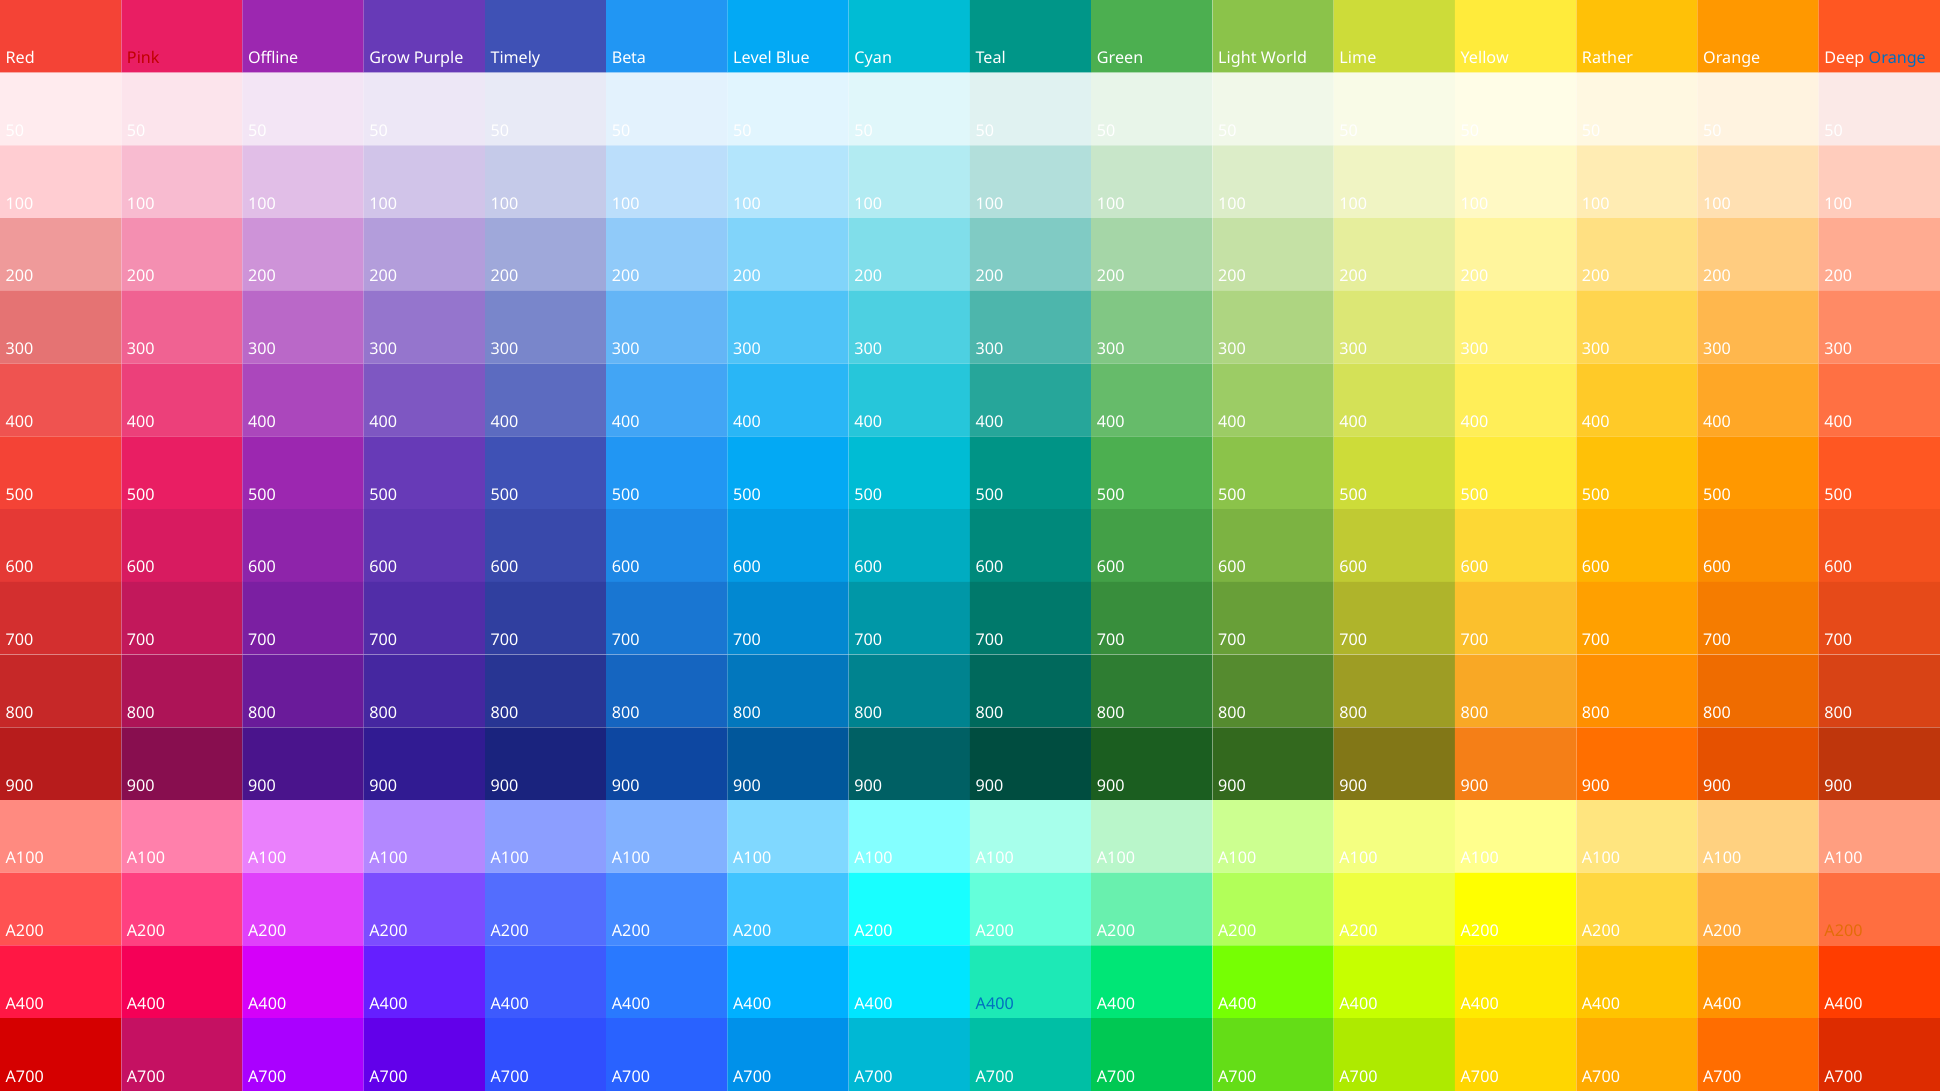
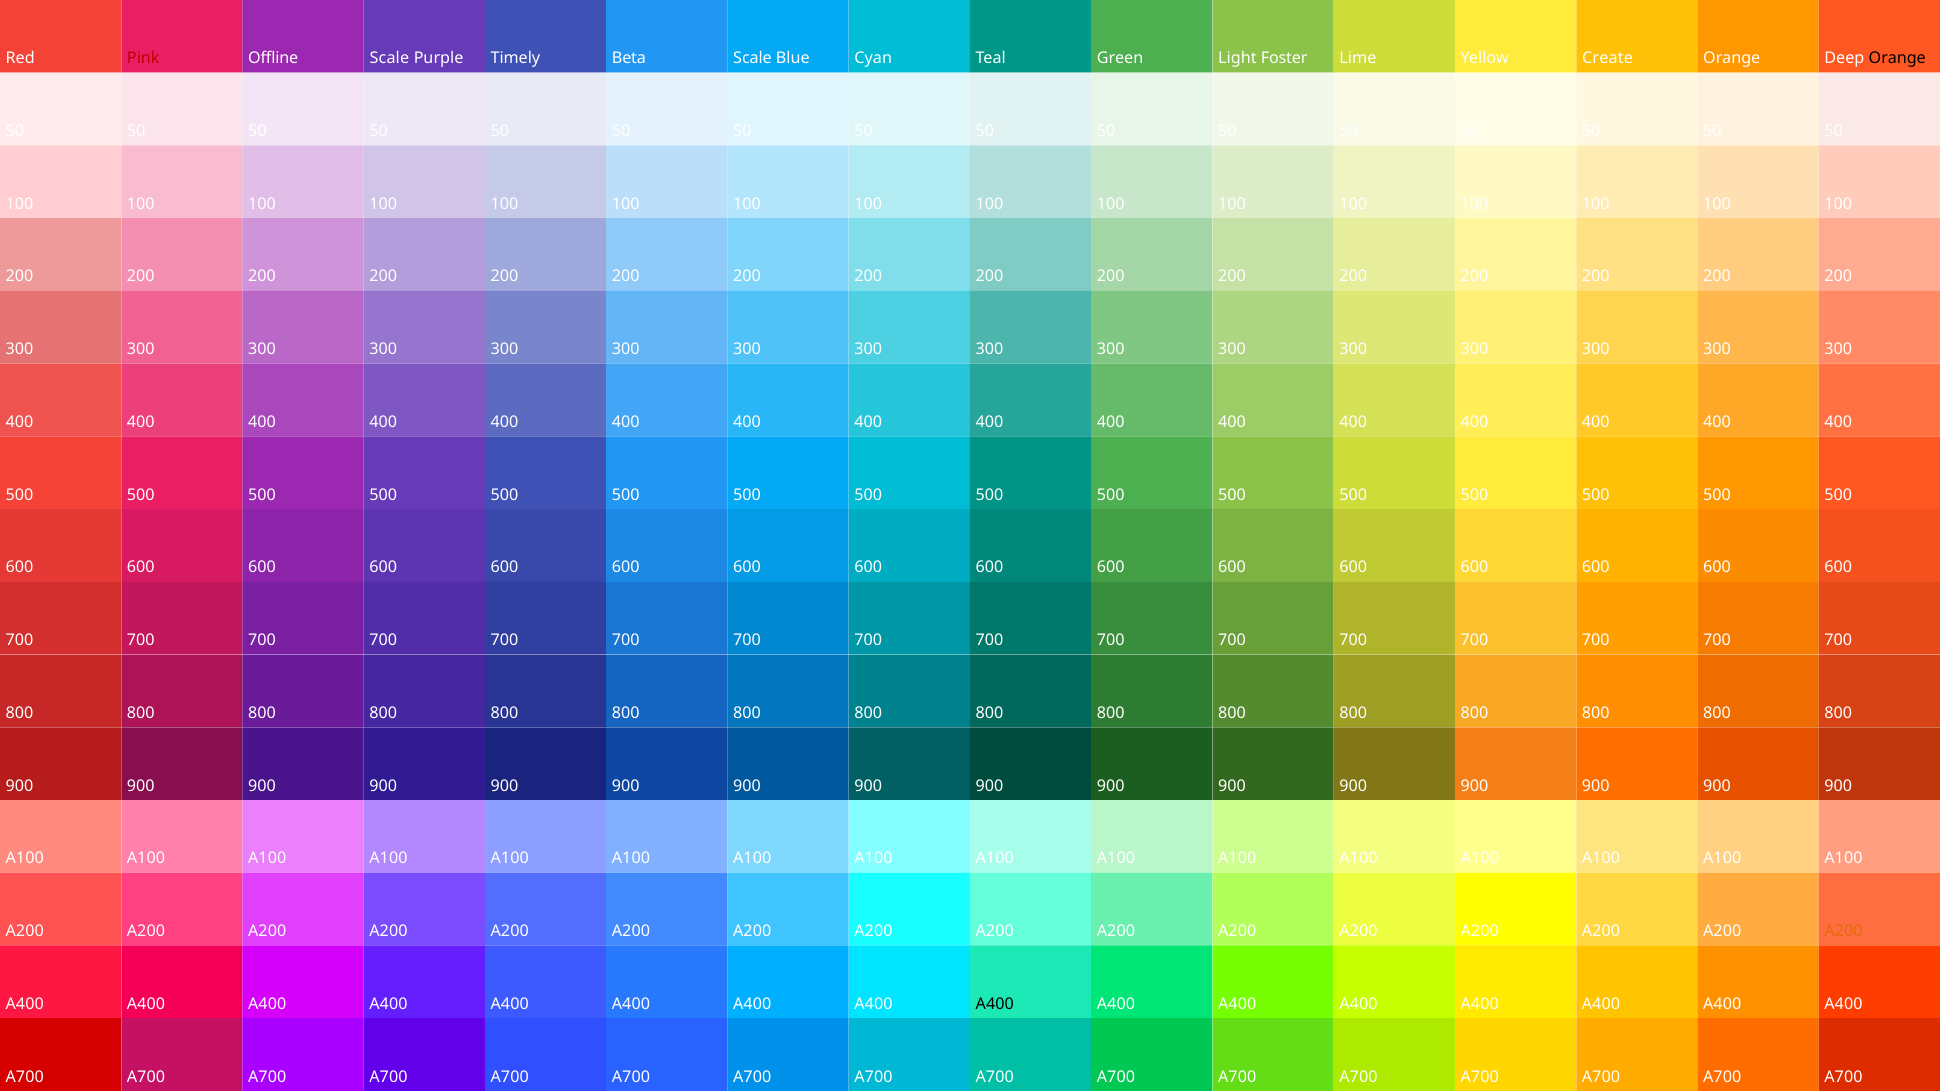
Grow at (390, 58): Grow -> Scale
Level at (753, 58): Level -> Scale
World: World -> Foster
Rather: Rather -> Create
Orange at (1897, 58) colour: blue -> black
A400 at (995, 1004) colour: blue -> black
